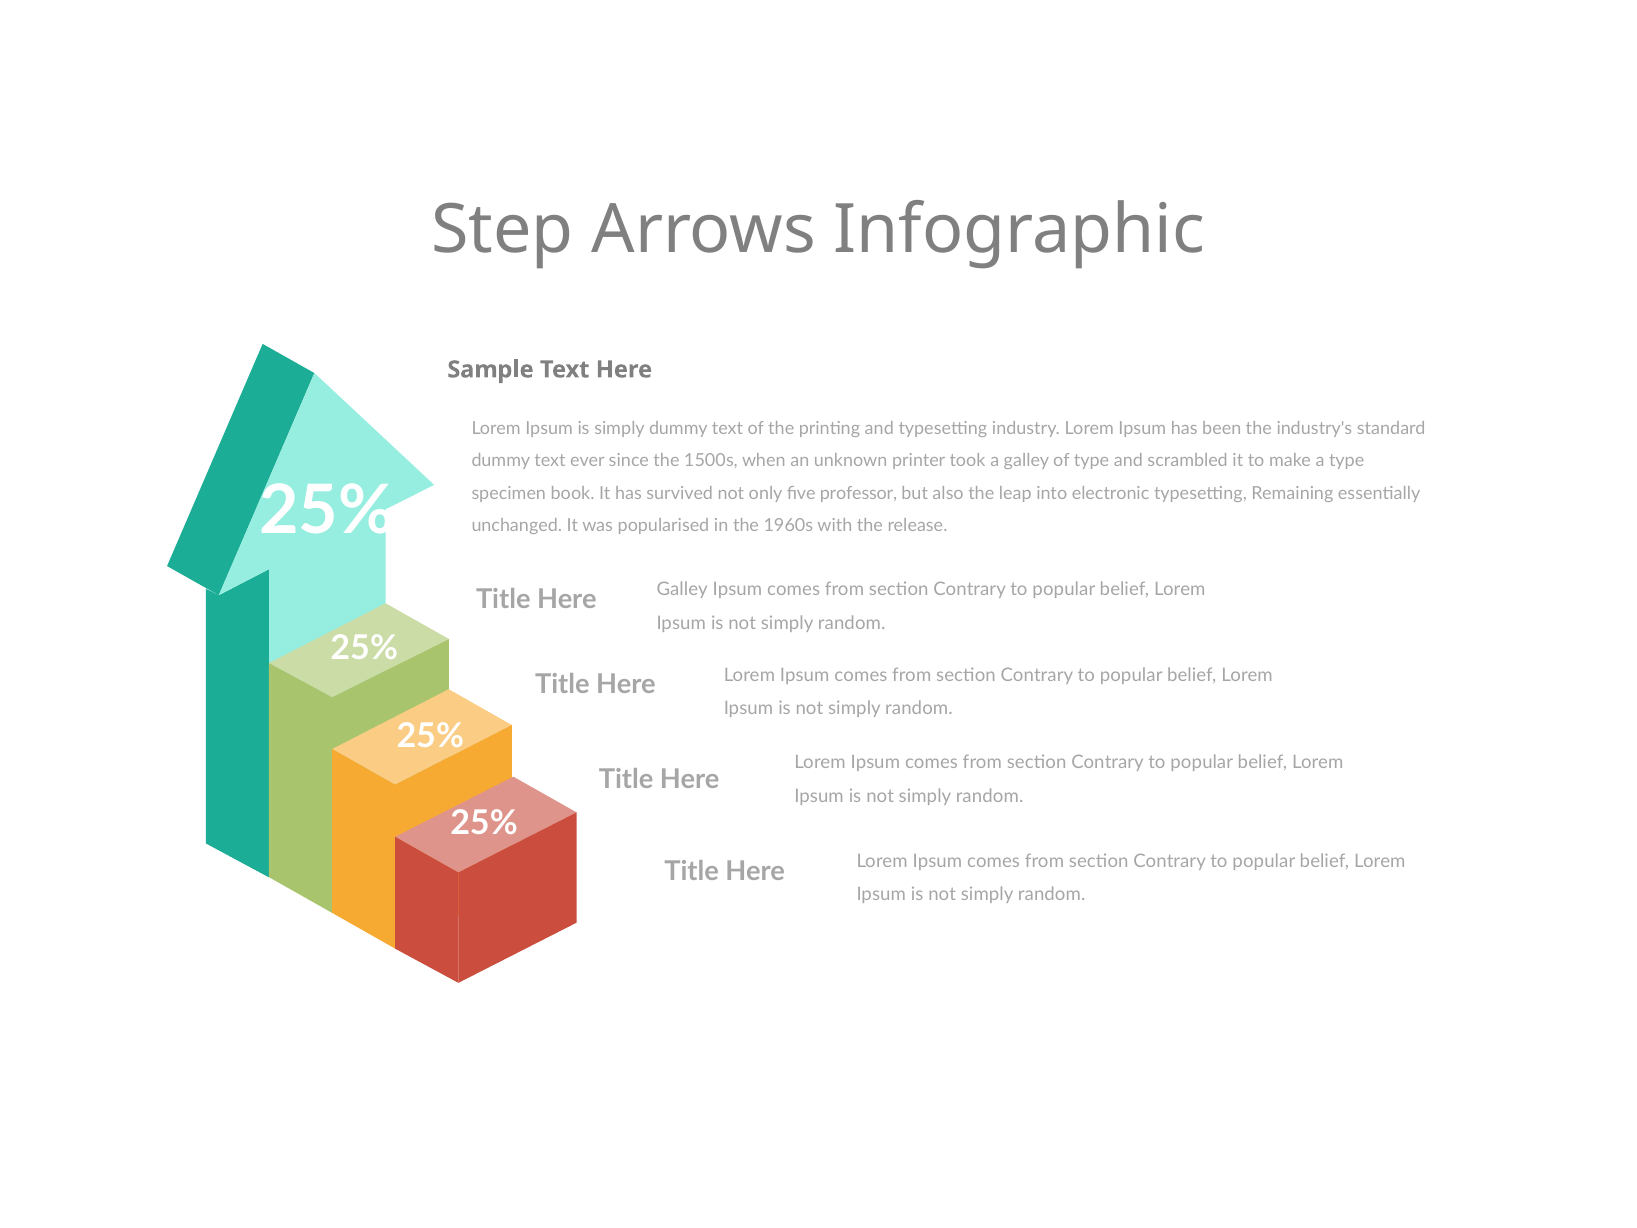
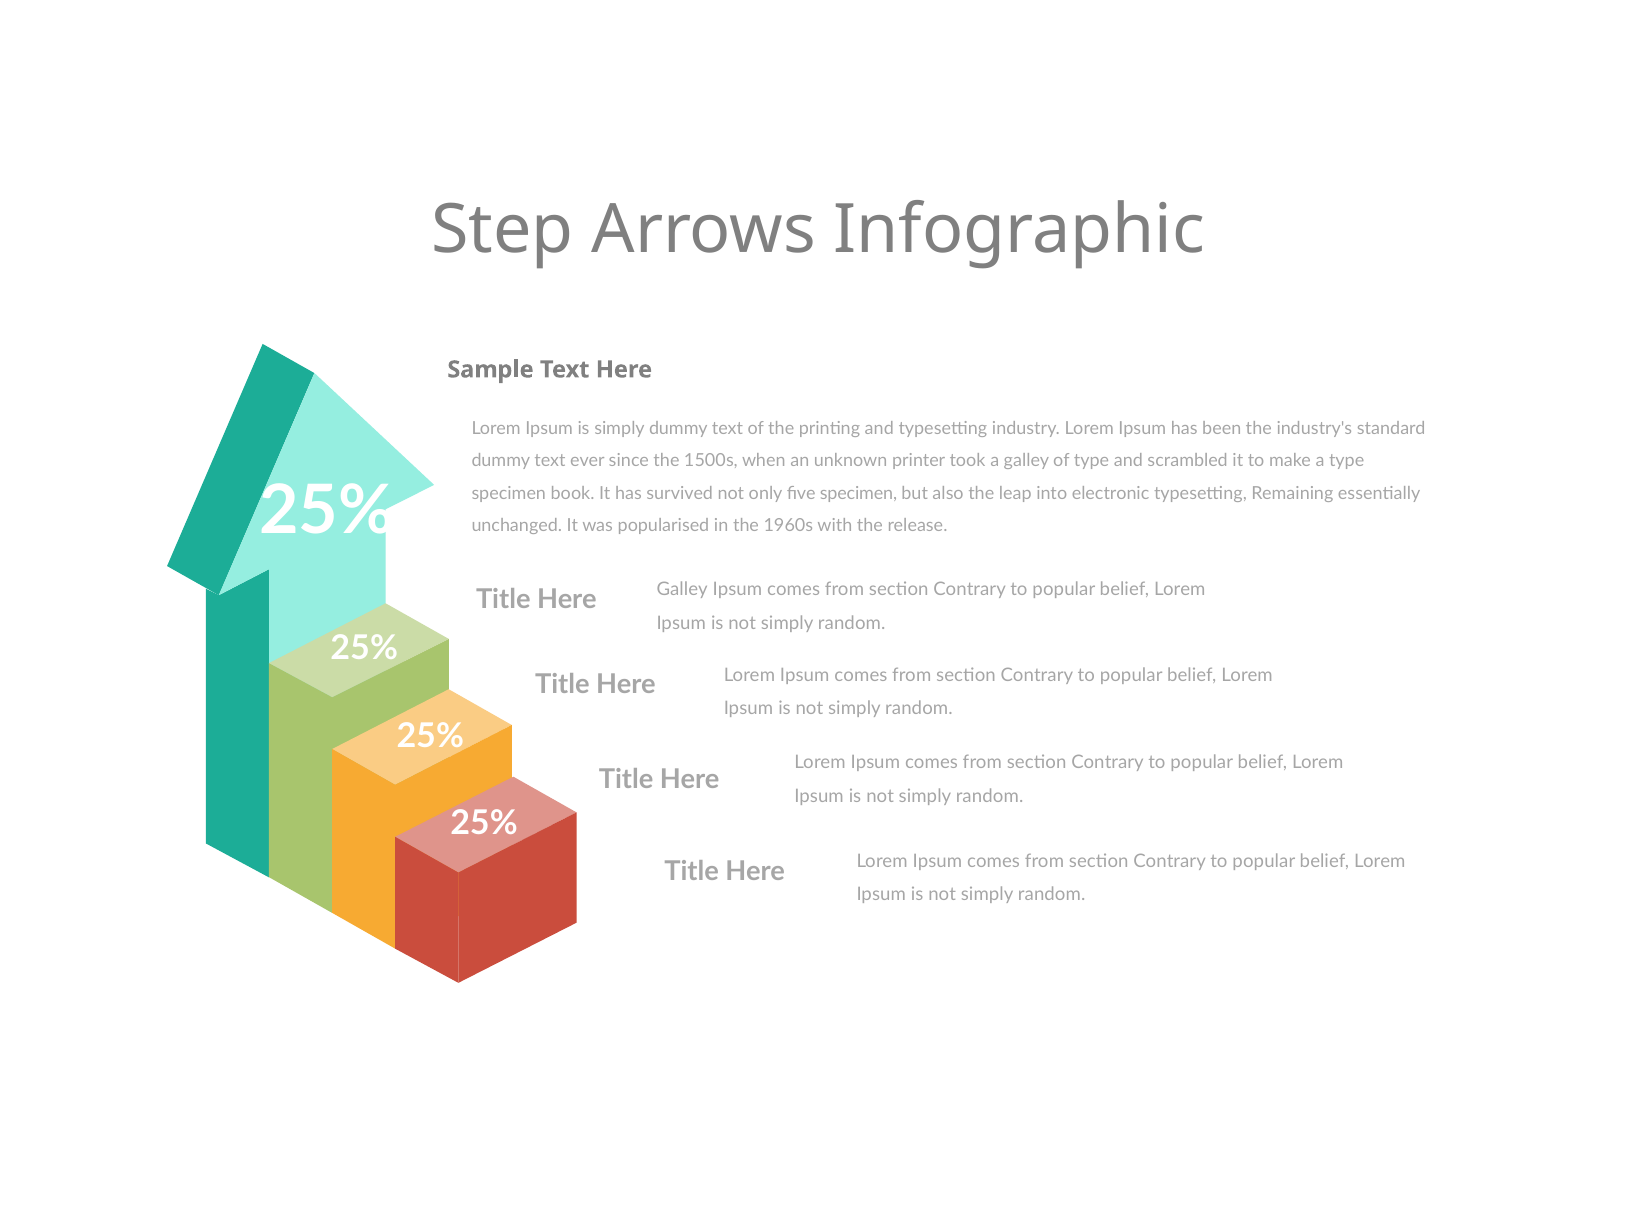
five professor: professor -> specimen
